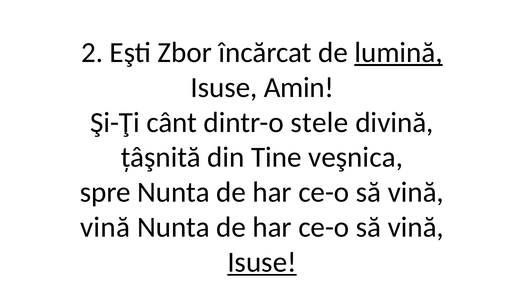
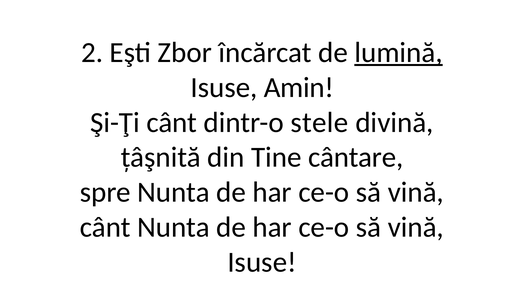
veşnica: veşnica -> cântare
vină at (105, 227): vină -> cânt
Isuse at (262, 262) underline: present -> none
